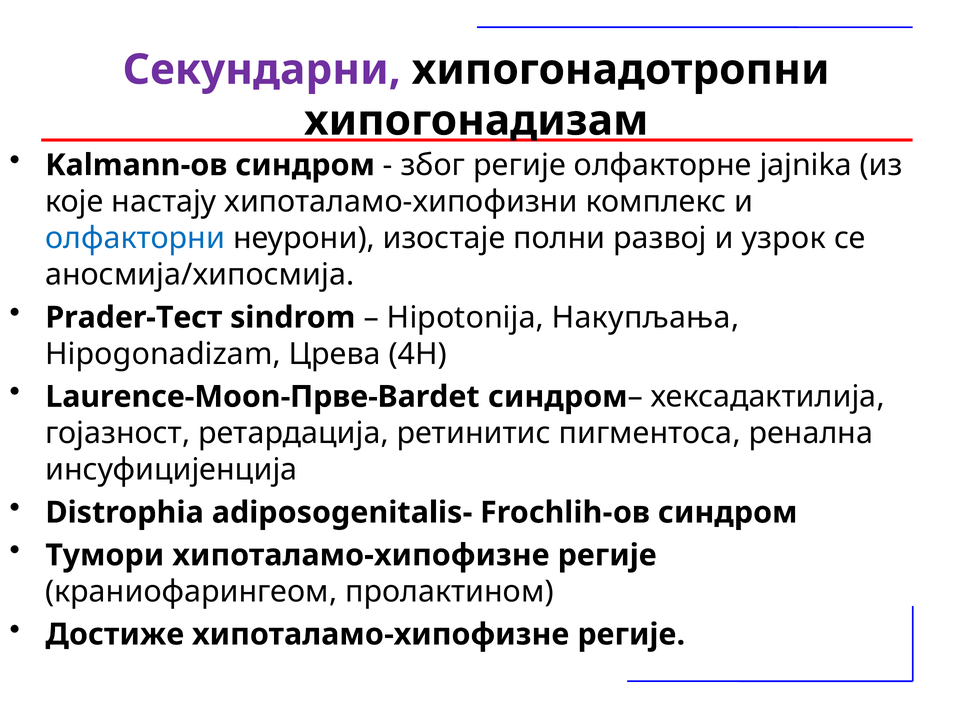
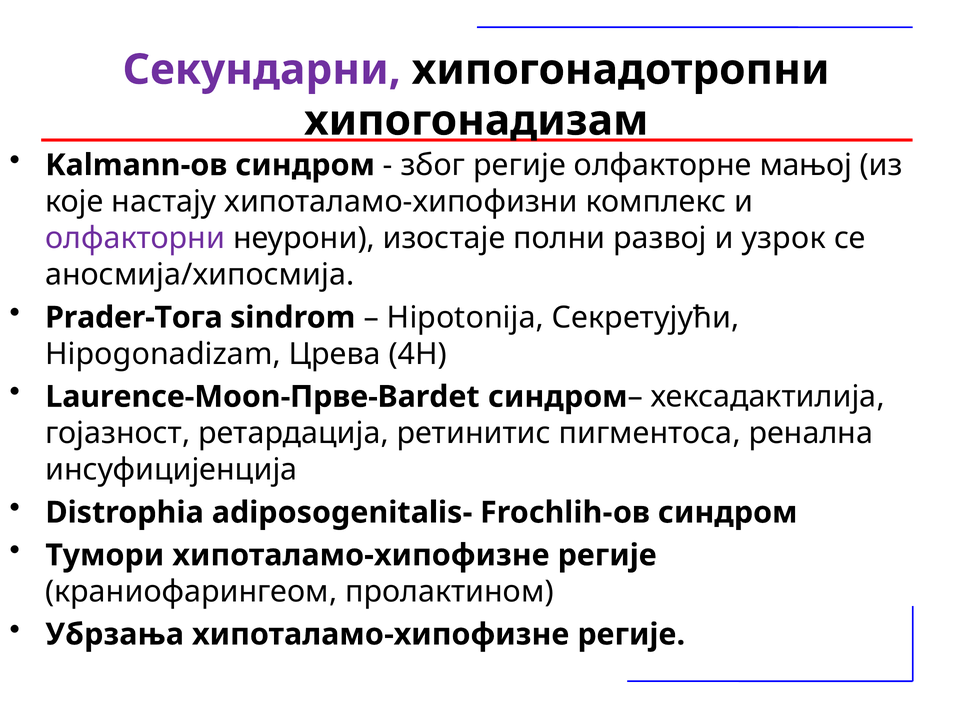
jajnika: jajnika -> мањој
олфакторни colour: blue -> purple
Prader-Тест: Prader-Тест -> Prader-Тога
Накупљања: Накупљања -> Секретујући
Достиже: Достиже -> Убрзања
